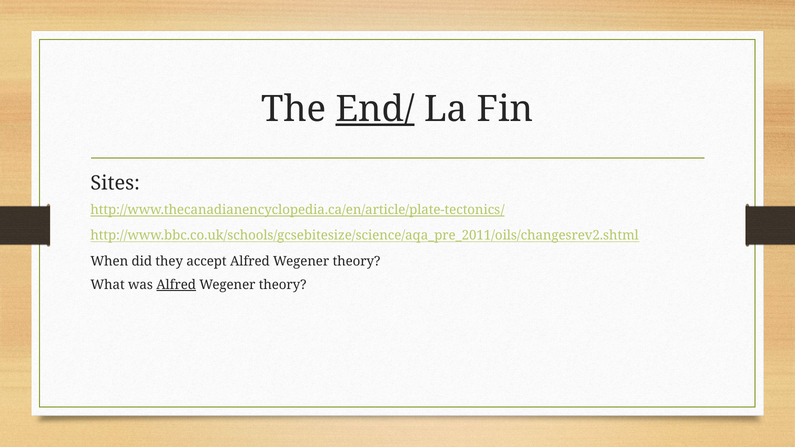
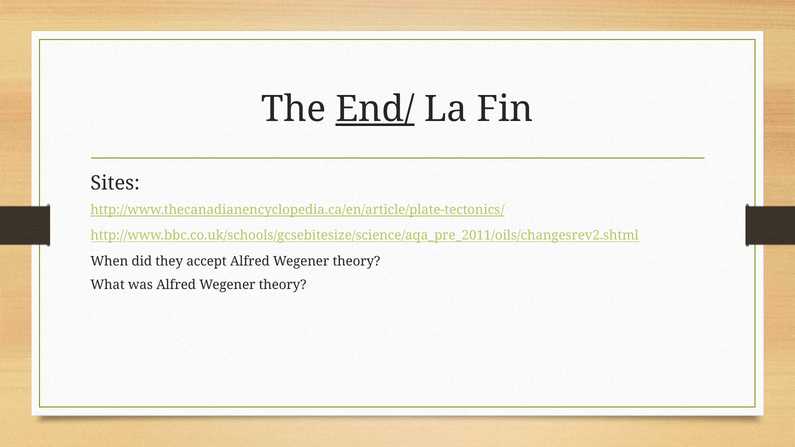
Alfred at (176, 285) underline: present -> none
